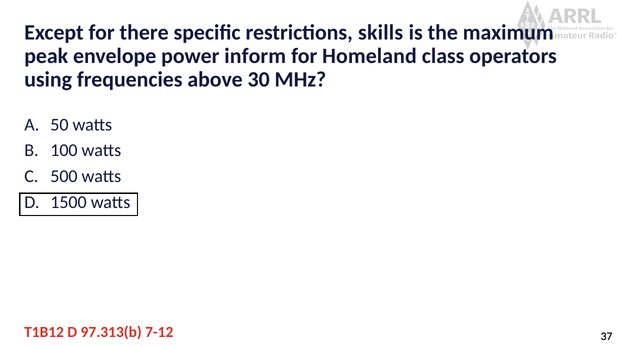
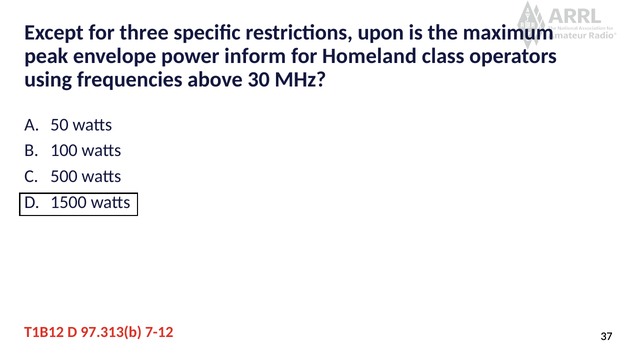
there: there -> three
skills: skills -> upon
